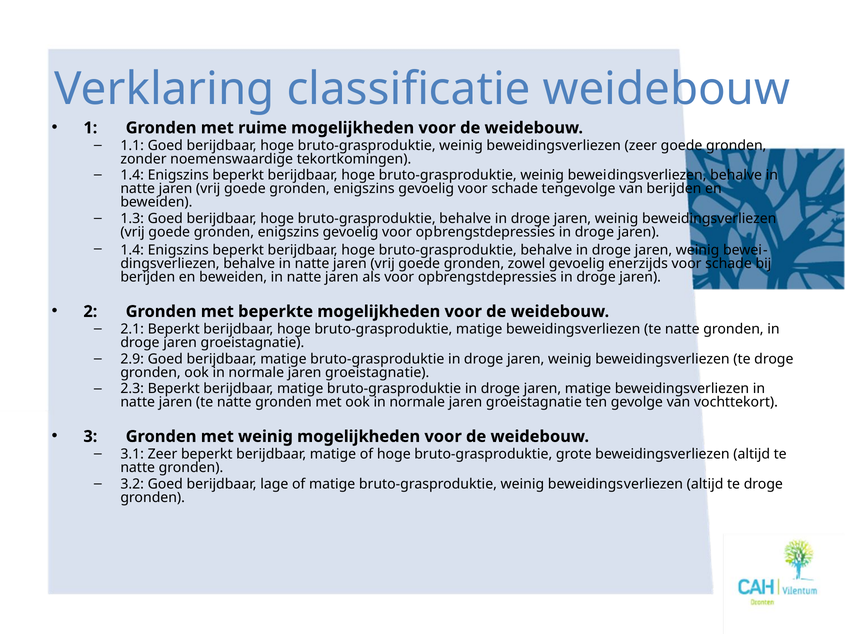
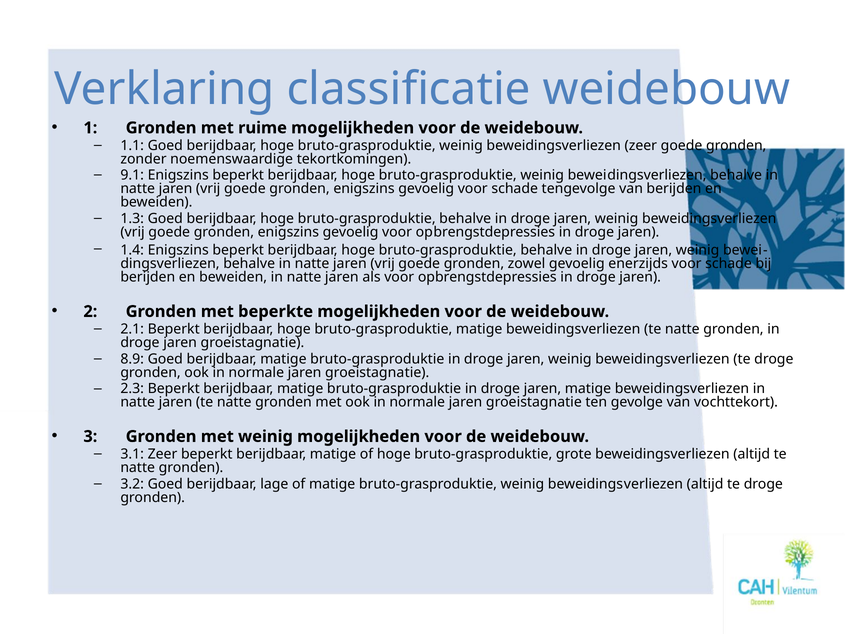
1.4 at (132, 175): 1.4 -> 9.1
2.9: 2.9 -> 8.9
